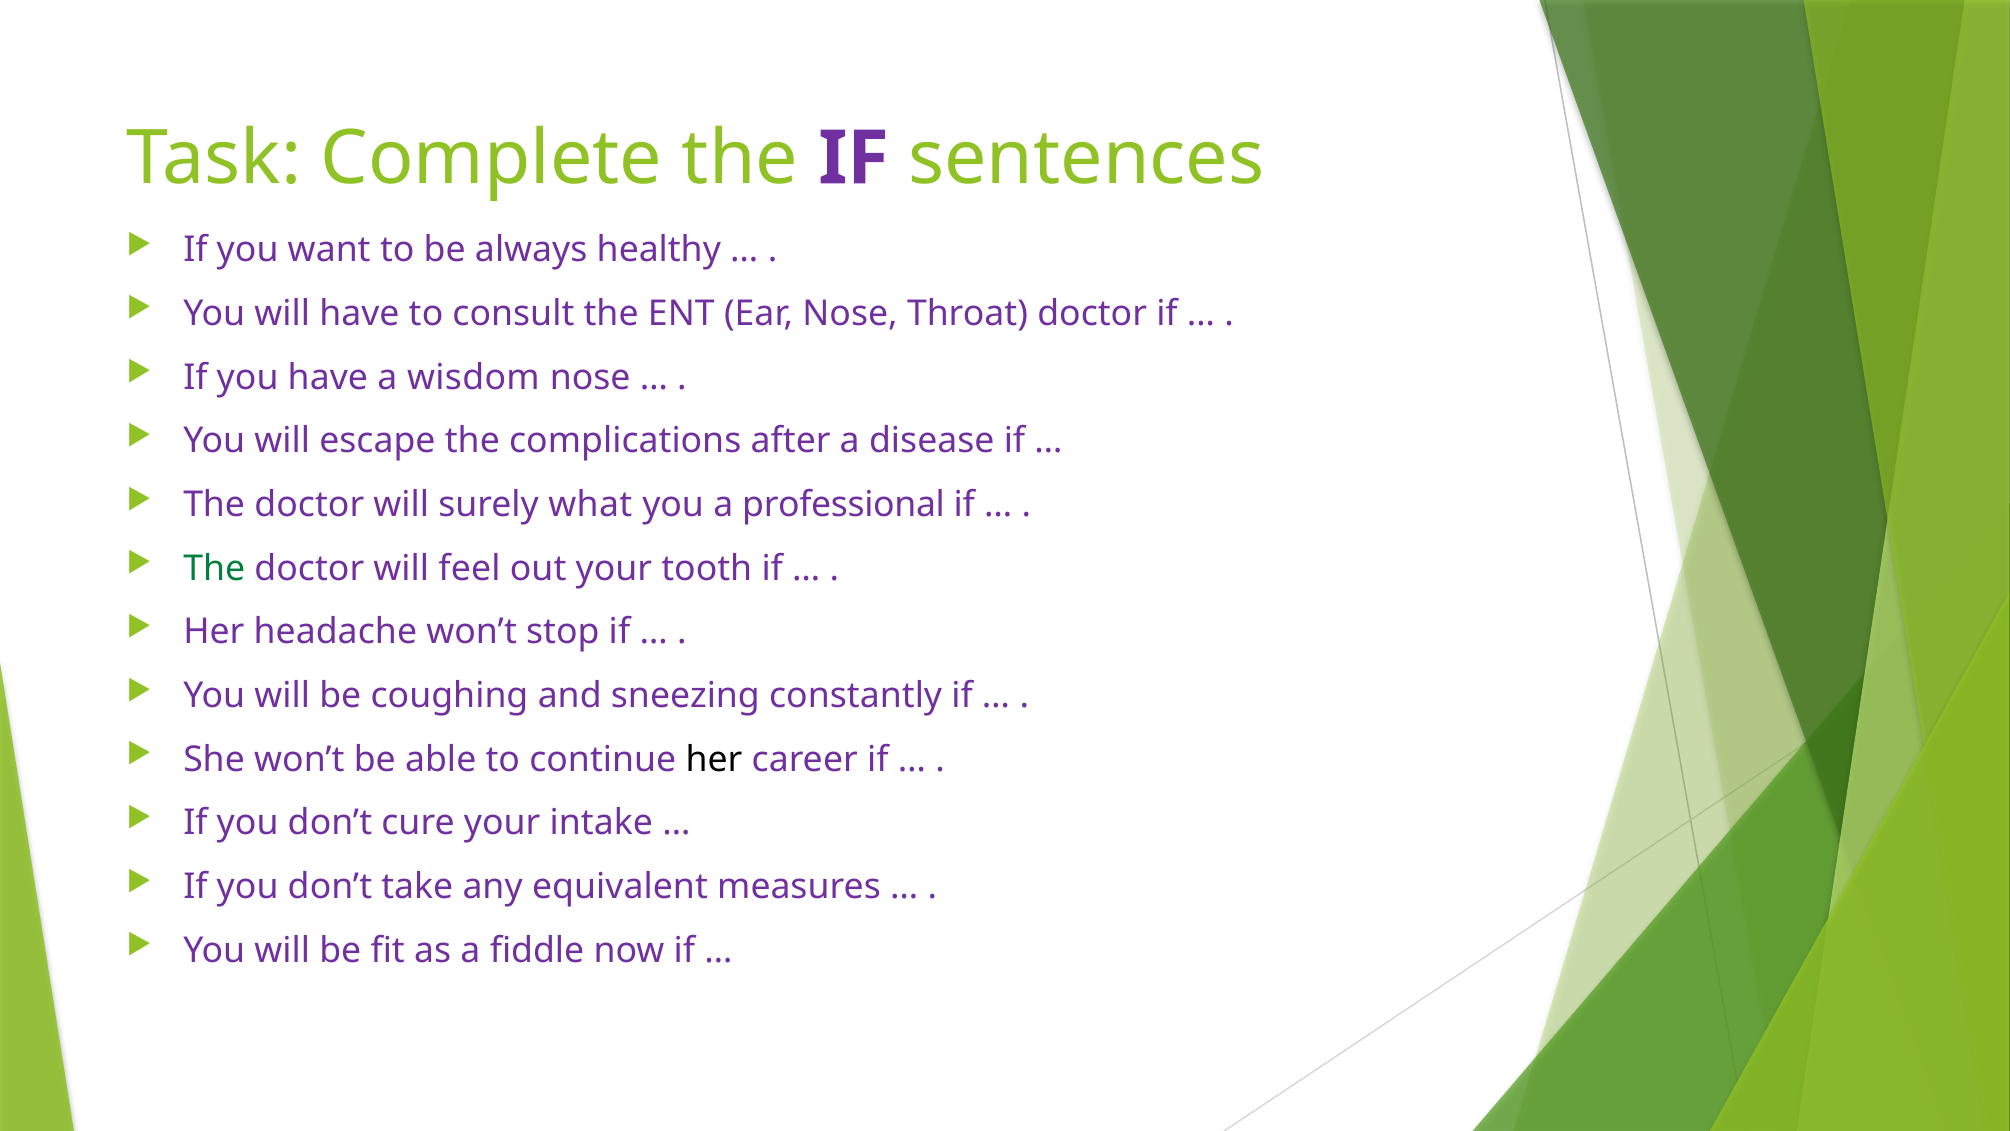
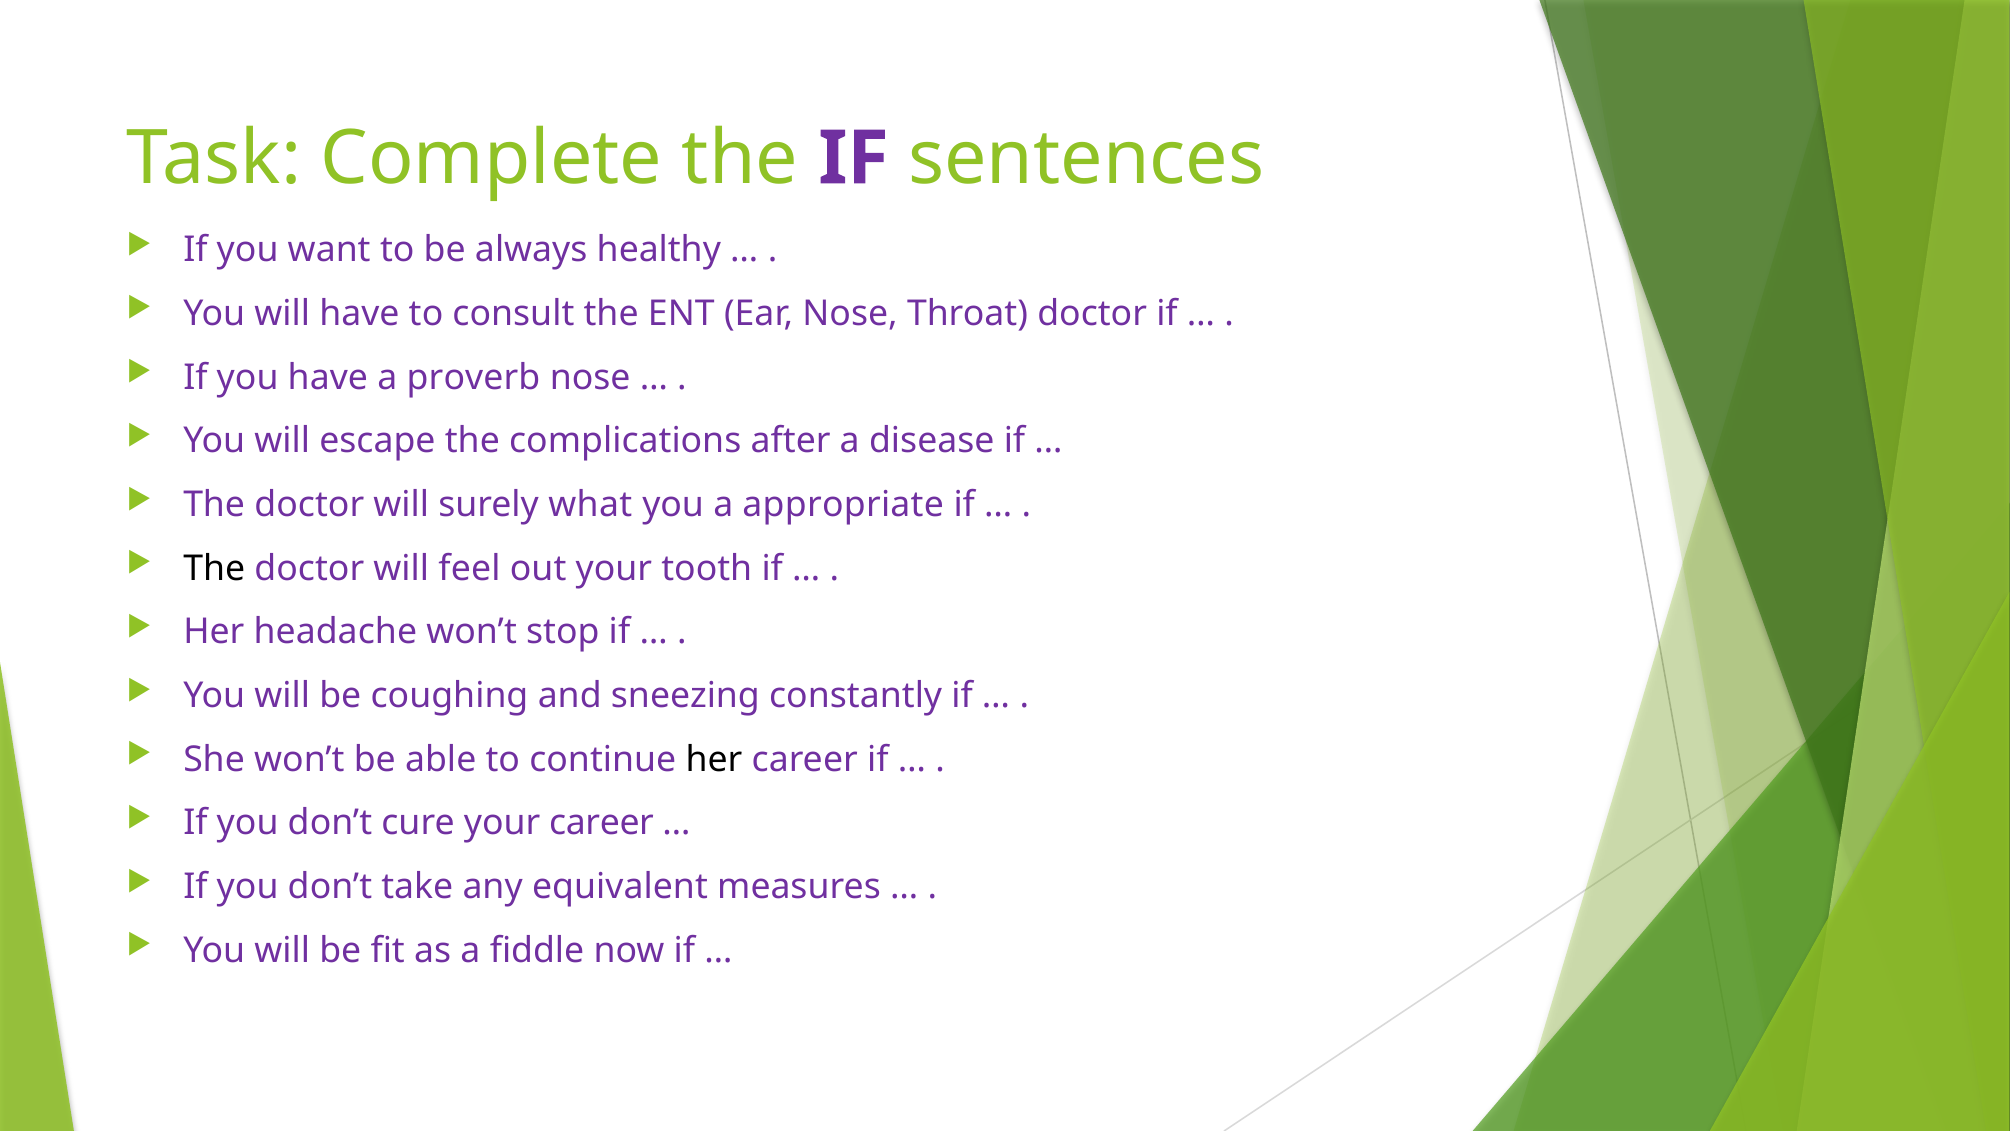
wisdom: wisdom -> proverb
professional: professional -> appropriate
The at (214, 568) colour: green -> black
your intake: intake -> career
